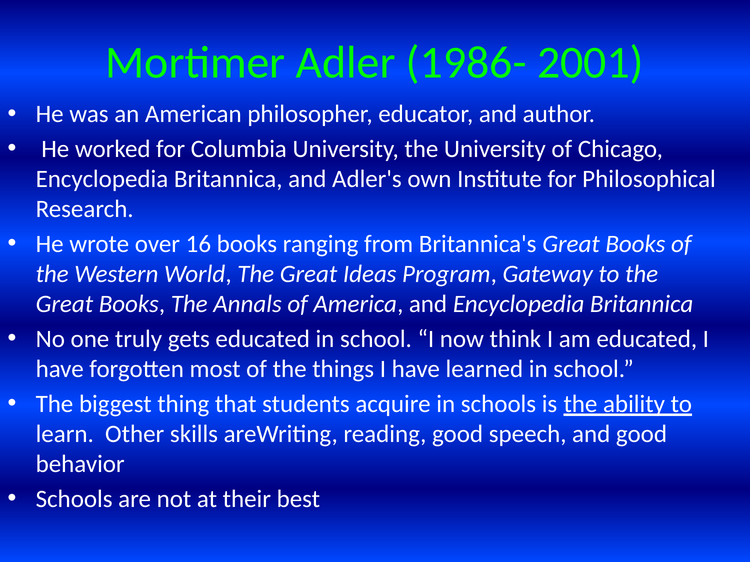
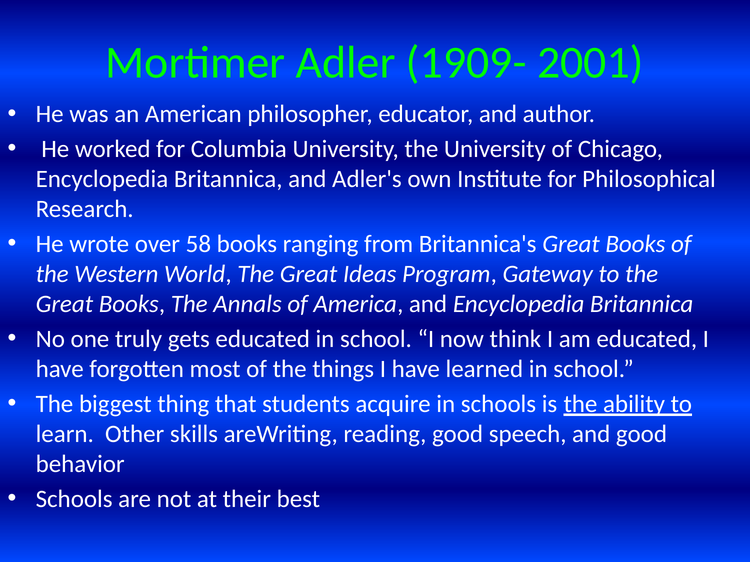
1986-: 1986- -> 1909-
16: 16 -> 58
